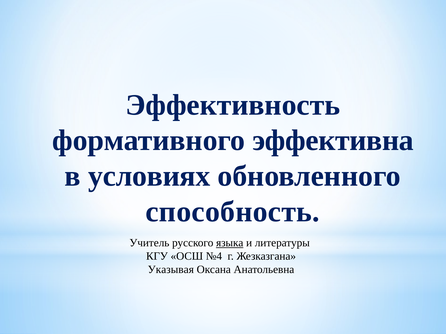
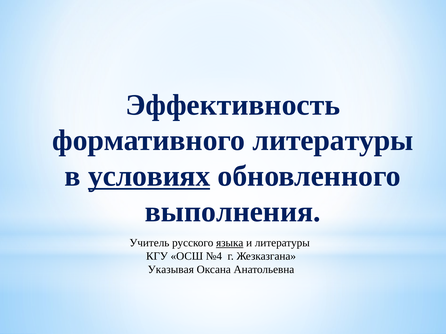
формативного эффективна: эффективна -> литературы
условиях underline: none -> present
способность: способность -> выполнения
